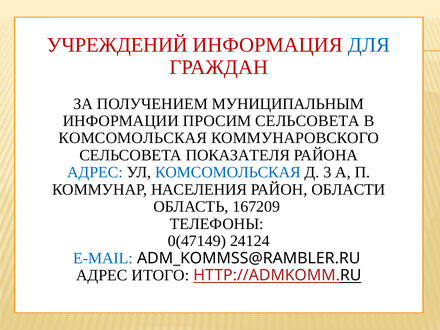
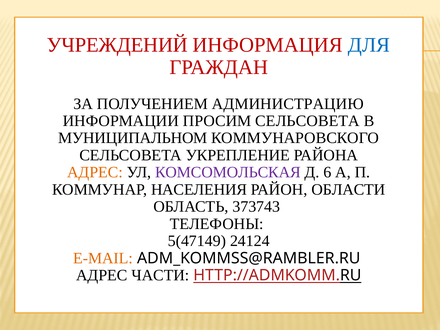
МУНИЦИПАЛЬНЫМ: МУНИЦИПАЛЬНЫМ -> АДМИНИСТРАЦИЮ
КОМСОМОЛЬСКАЯ at (133, 138): КОМСОМОЛЬСКАЯ -> МУНИЦИПАЛЬНОМ
ПОКАЗАТЕЛЯ: ПОКАЗАТЕЛЯ -> УКРЕПЛЕНИЕ
АДРЕС at (95, 172) colour: blue -> orange
КОМСОМОЛЬСКАЯ at (228, 172) colour: blue -> purple
3: 3 -> 6
167209: 167209 -> 373743
0(47149: 0(47149 -> 5(47149
E-MAIL colour: blue -> orange
ИТОГО: ИТОГО -> ЧАСТИ
